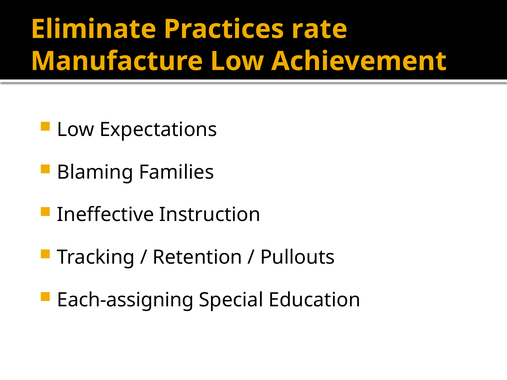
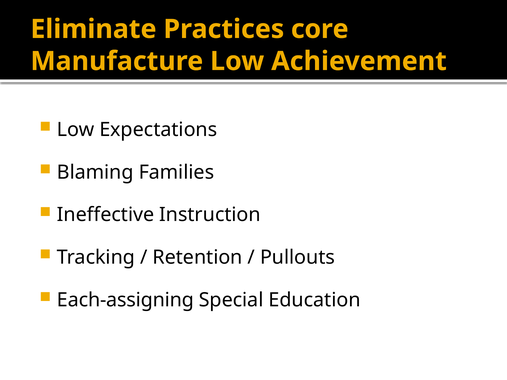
rate: rate -> core
